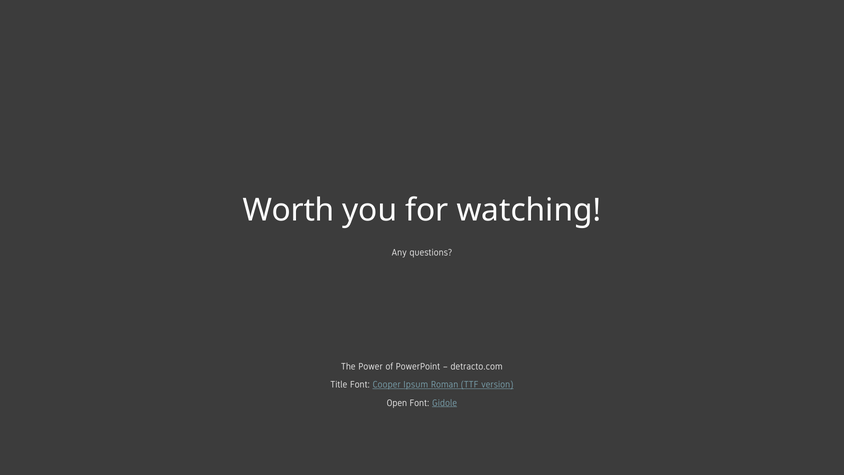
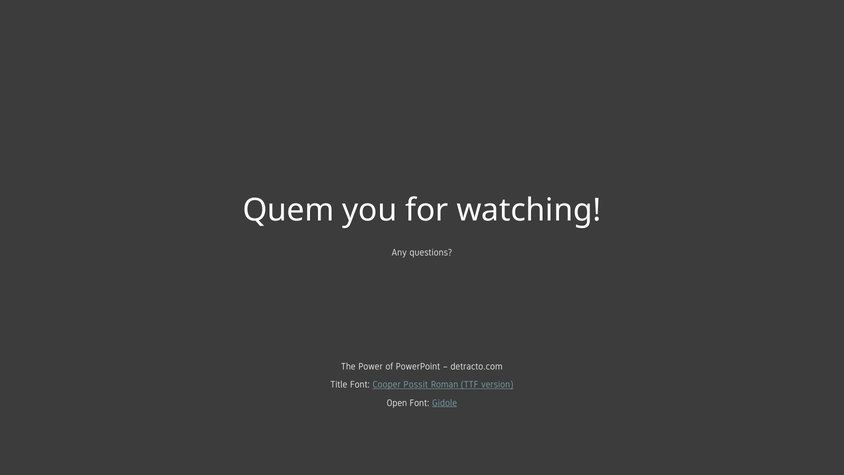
Worth: Worth -> Quem
Ipsum: Ipsum -> Possit
